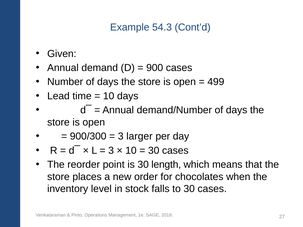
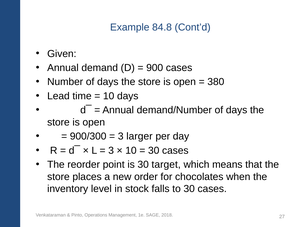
54.3: 54.3 -> 84.8
499: 499 -> 380
length: length -> target
